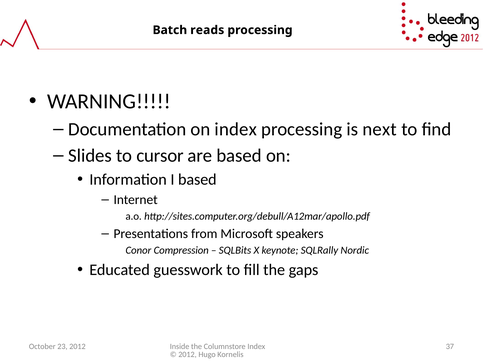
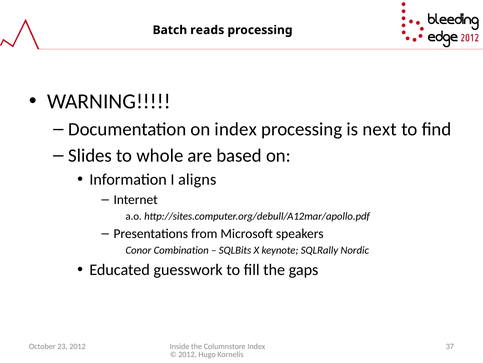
cursor: cursor -> whole
I based: based -> aligns
Compression: Compression -> Combination
